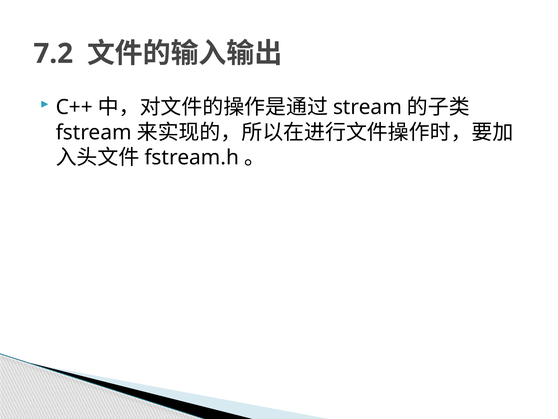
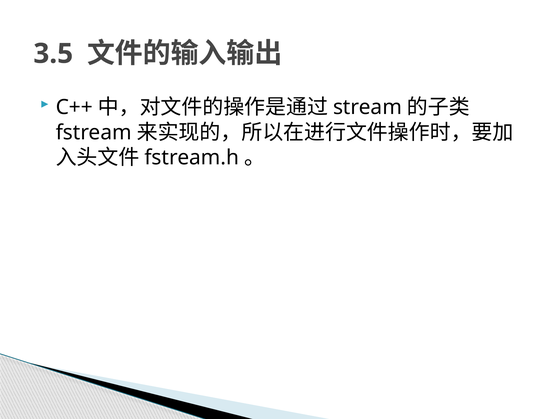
7.2: 7.2 -> 3.5
